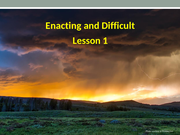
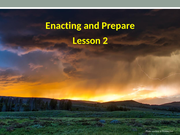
Difficult: Difficult -> Prepare
1: 1 -> 2
